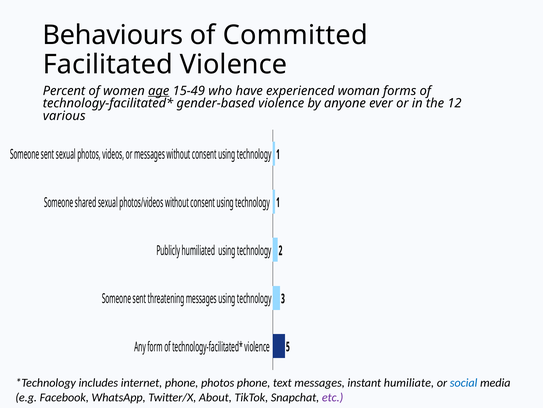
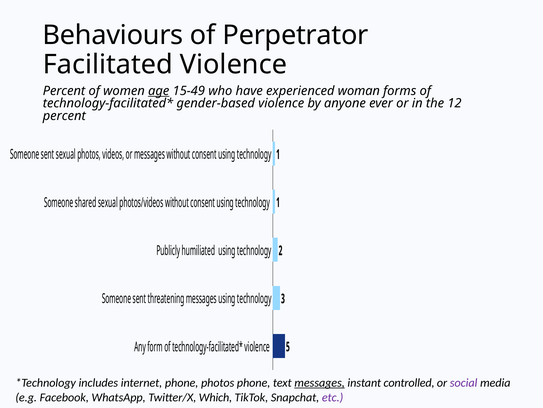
Committed: Committed -> Perpetrator
various at (64, 116): various -> percent
messages at (320, 382) underline: none -> present
humiliate: humiliate -> controlled
social colour: blue -> purple
About: About -> Which
